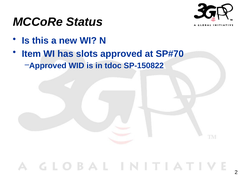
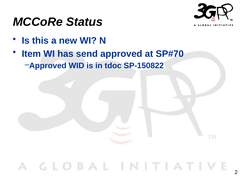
slots: slots -> send
